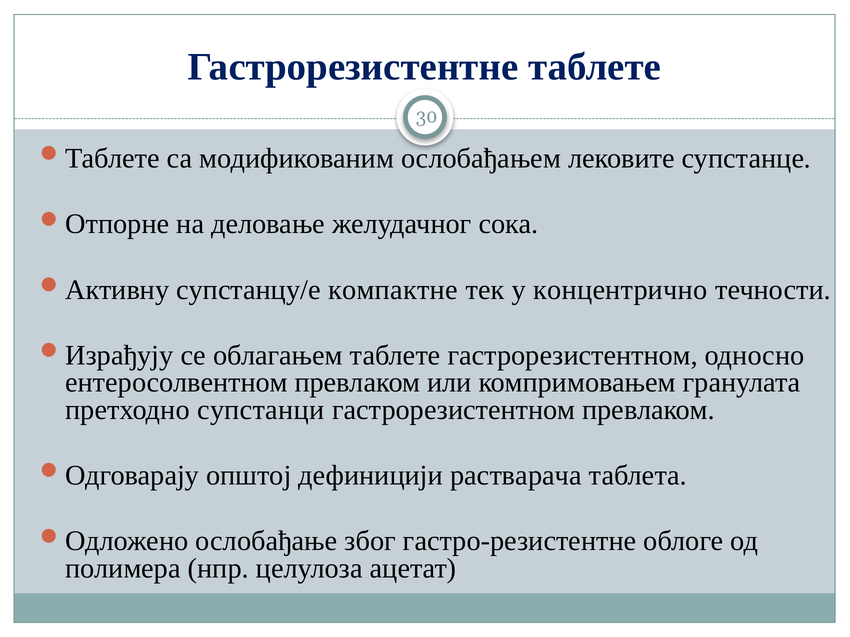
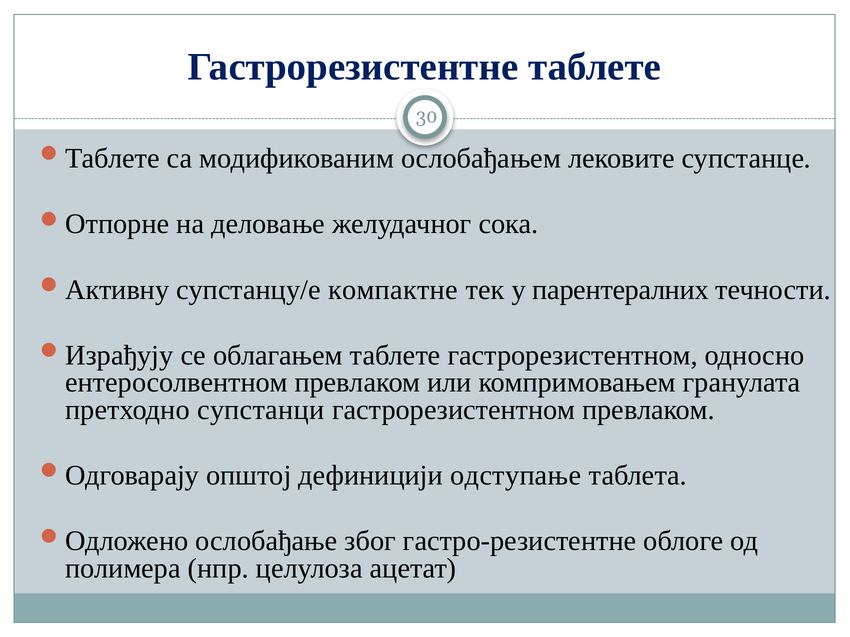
концентрично: концентрично -> парентералних
растварача: растварача -> одступање
